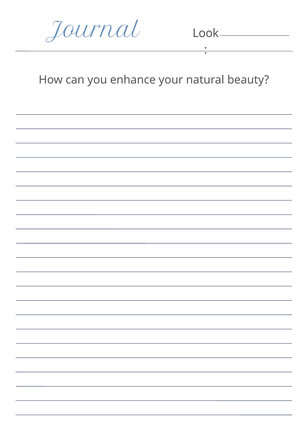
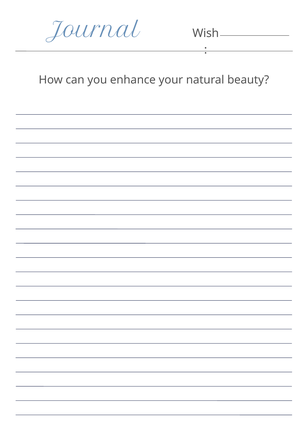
Look: Look -> Wish
